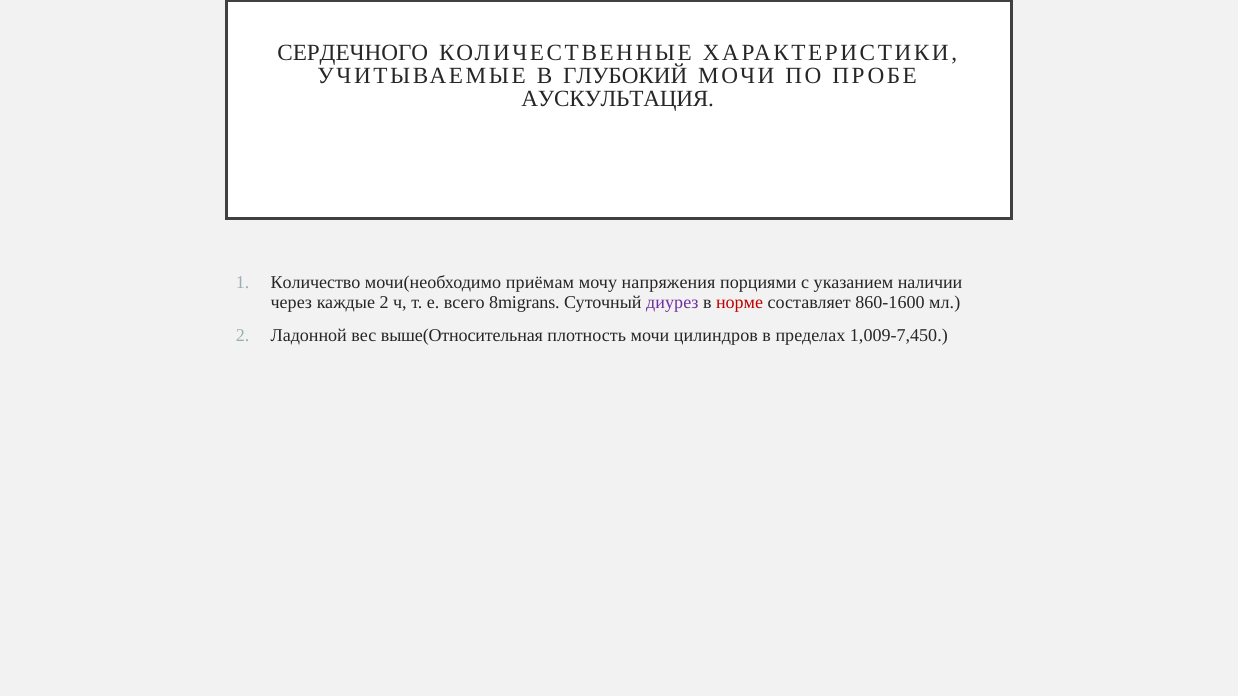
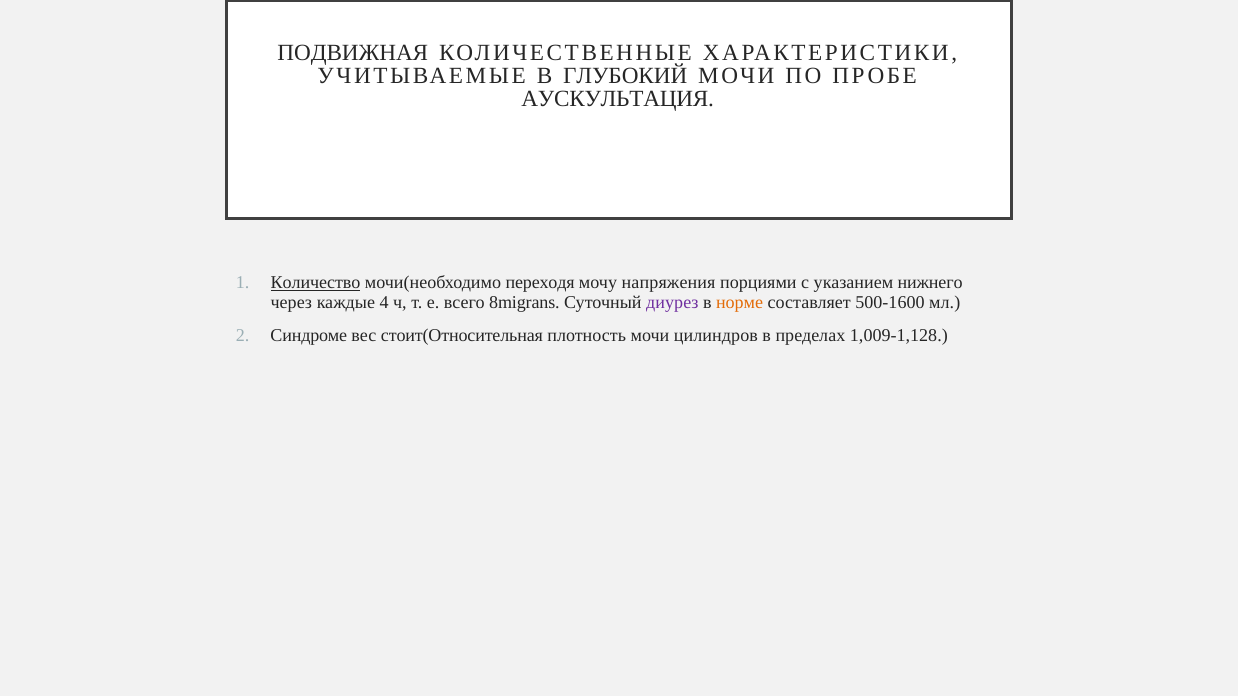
СЕРДЕЧНОГО: СЕРДЕЧНОГО -> ПОДВИЖНАЯ
Количество underline: none -> present
приёмам: приёмам -> переходя
наличии: наличии -> нижнего
каждые 2: 2 -> 4
норме colour: red -> orange
860-1600: 860-1600 -> 500-1600
Ладонной: Ладонной -> Синдроме
выше(Относительная: выше(Относительная -> стоит(Относительная
1,009-7,450: 1,009-7,450 -> 1,009-1,128
